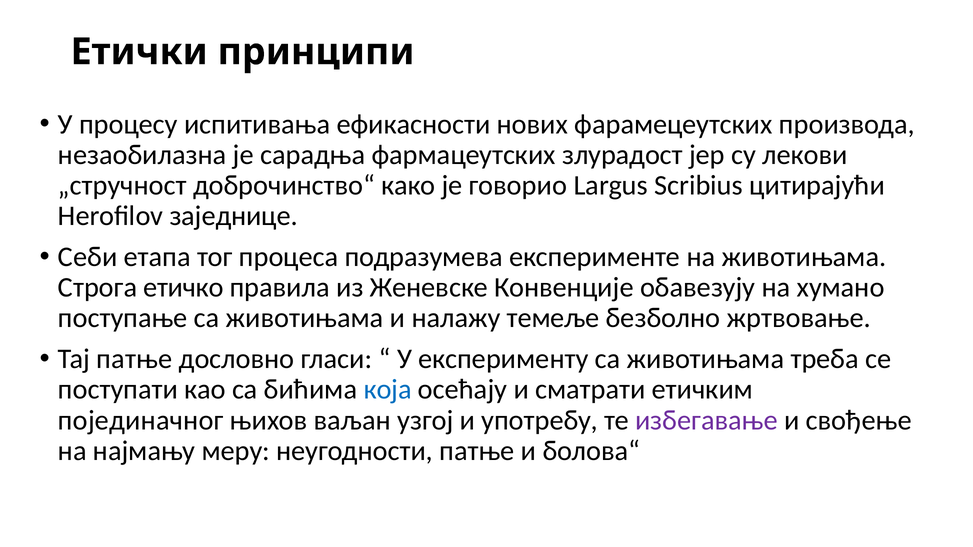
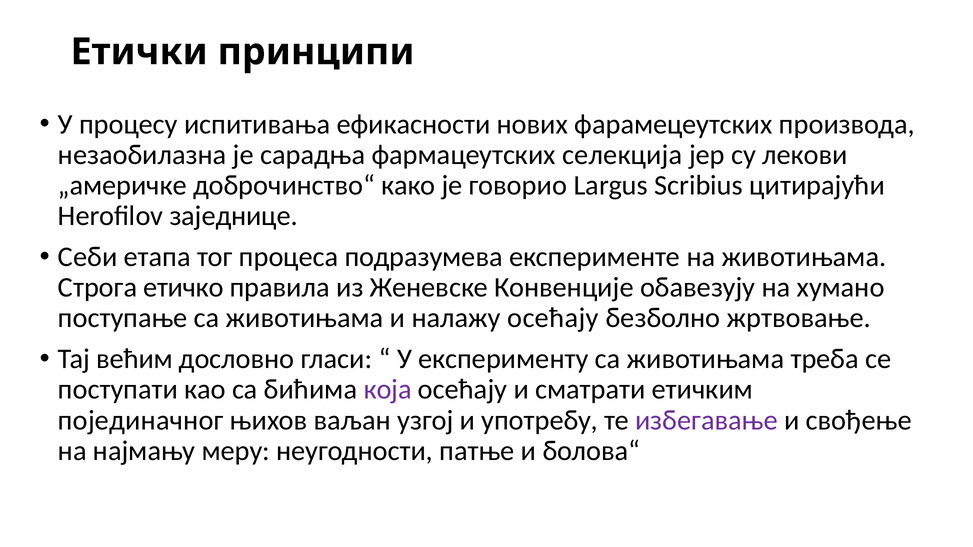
злурадост: злурадост -> селекција
„стручност: „стручност -> „америчке
налажу темеље: темеље -> осећају
Тај патње: патње -> већим
која colour: blue -> purple
